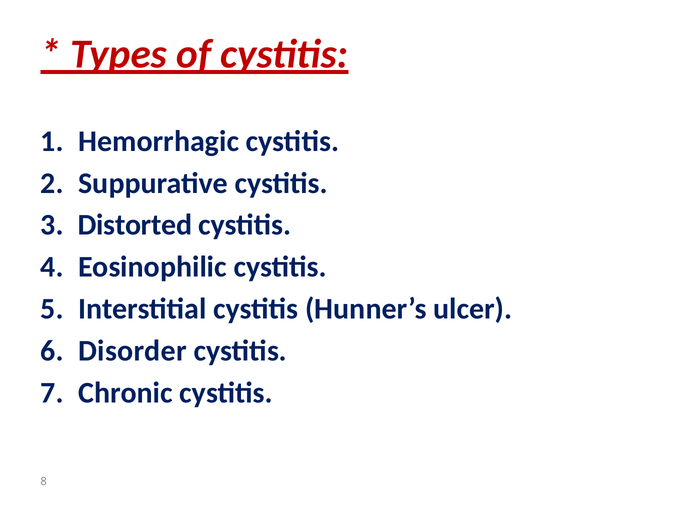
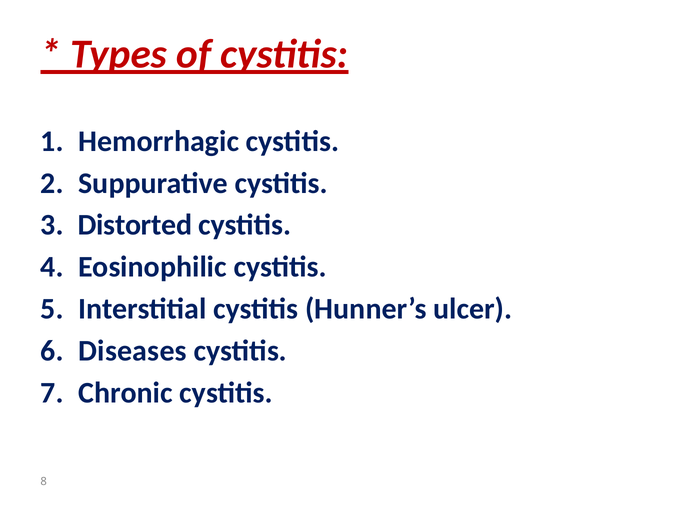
Disorder: Disorder -> Diseases
